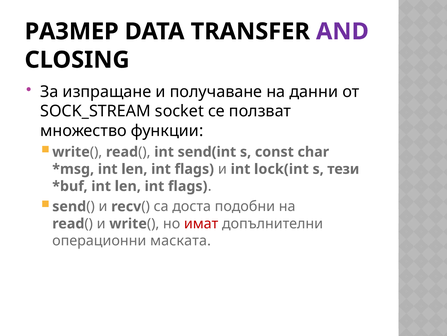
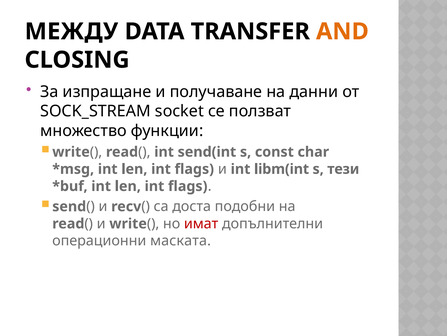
РАЗМЕР: РАЗМЕР -> МЕЖДУ
AND colour: purple -> orange
lock(int: lock(int -> libm(int
